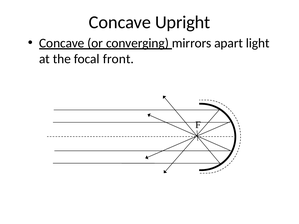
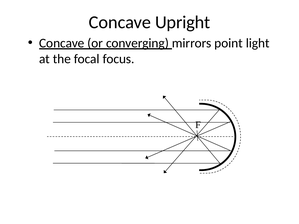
apart: apart -> point
front: front -> focus
